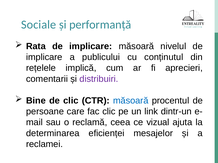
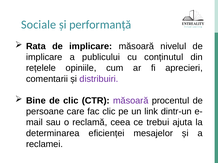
implică: implică -> opiniile
măsoară at (131, 101) colour: blue -> purple
vizual: vizual -> trebui
